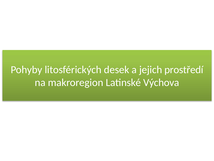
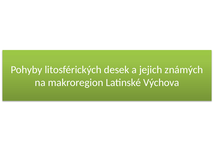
prostředí: prostředí -> známých
